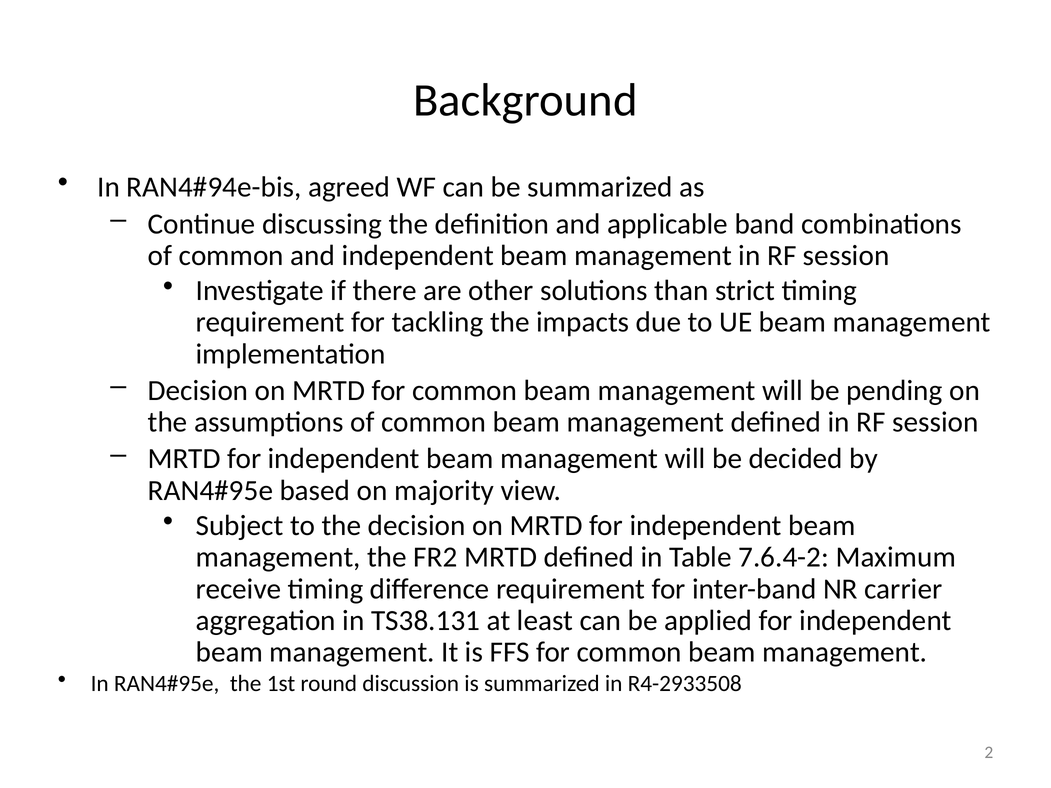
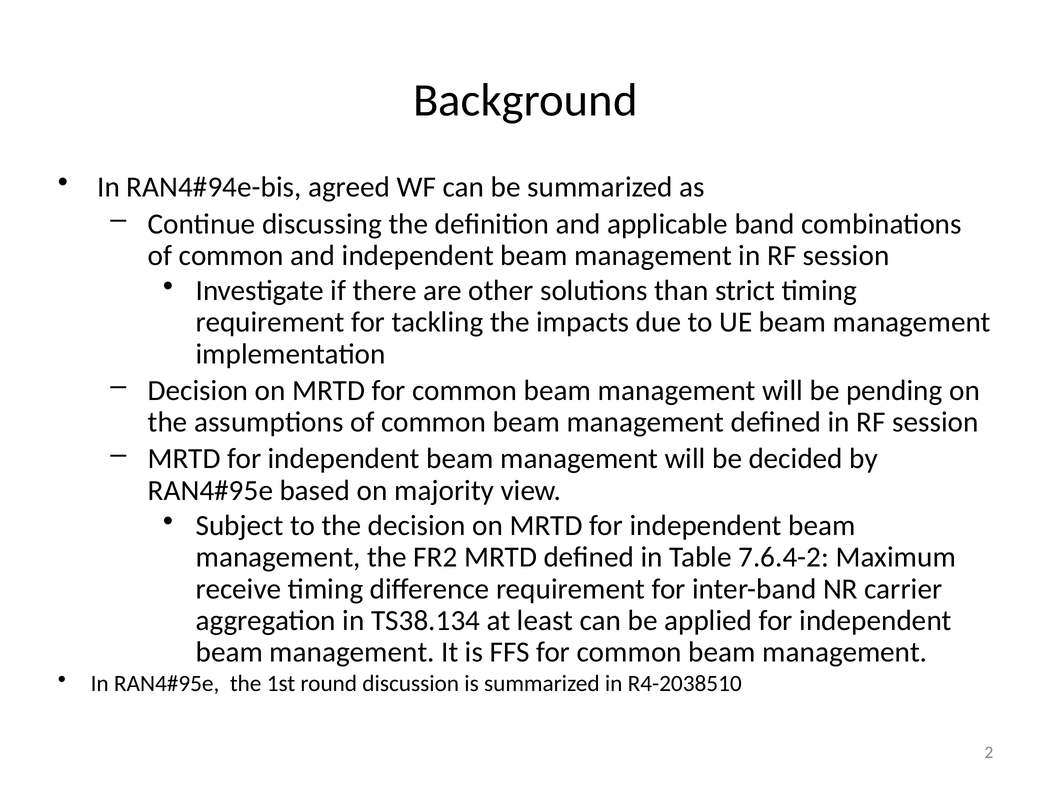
TS38.131: TS38.131 -> TS38.134
R4-2933508: R4-2933508 -> R4-2038510
